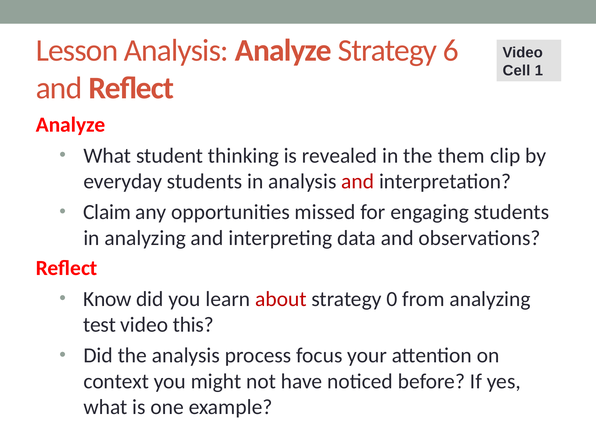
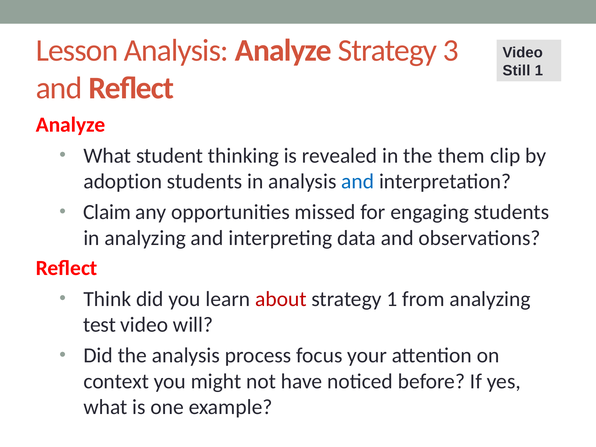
6: 6 -> 3
Cell: Cell -> Still
everyday: everyday -> adoption
and at (358, 181) colour: red -> blue
Know: Know -> Think
strategy 0: 0 -> 1
this: this -> will
